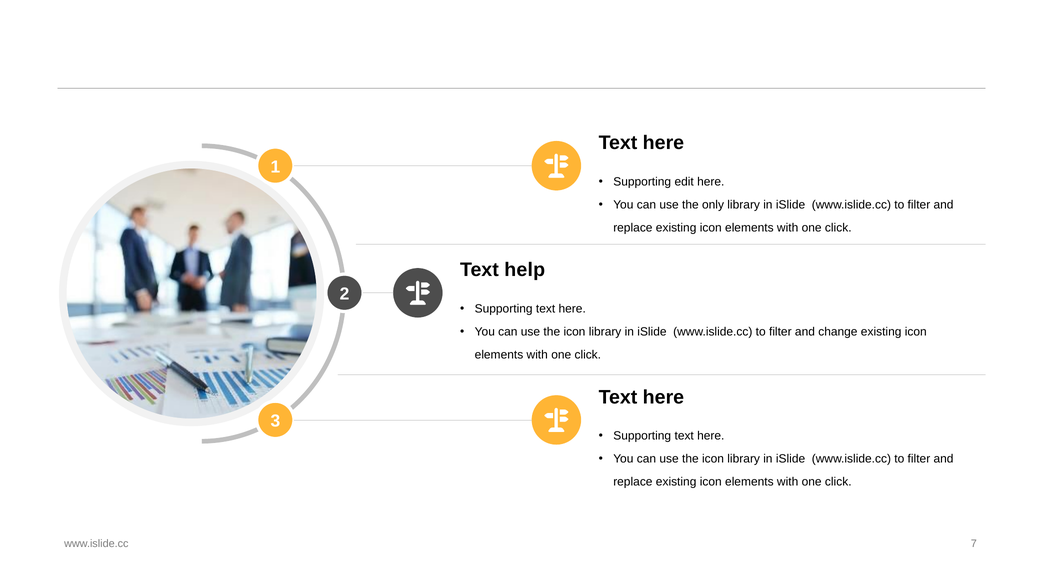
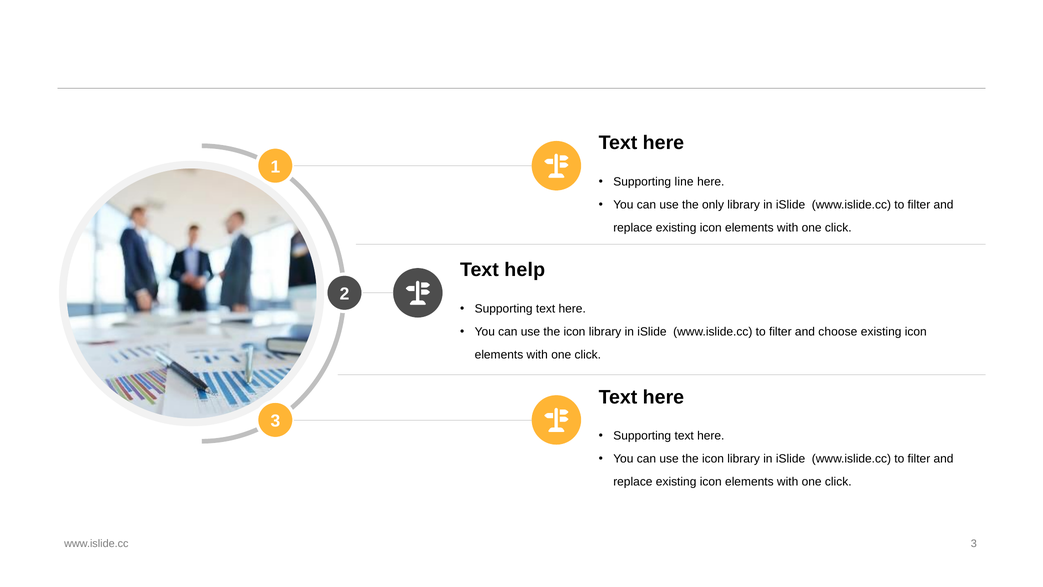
edit: edit -> line
change: change -> choose
www.islide.cc 7: 7 -> 3
